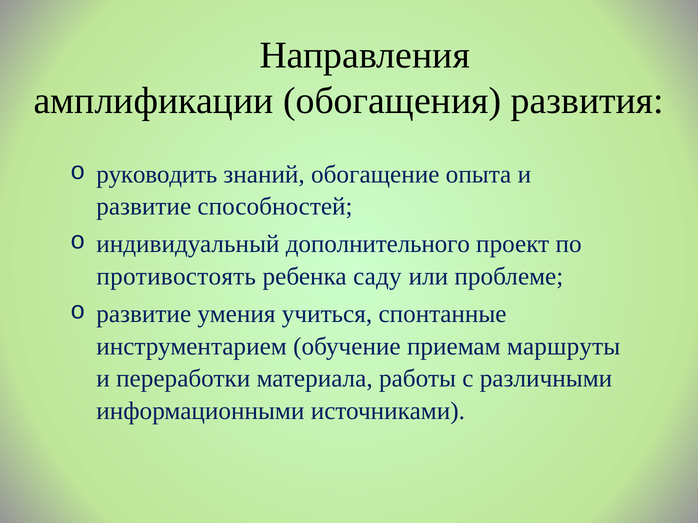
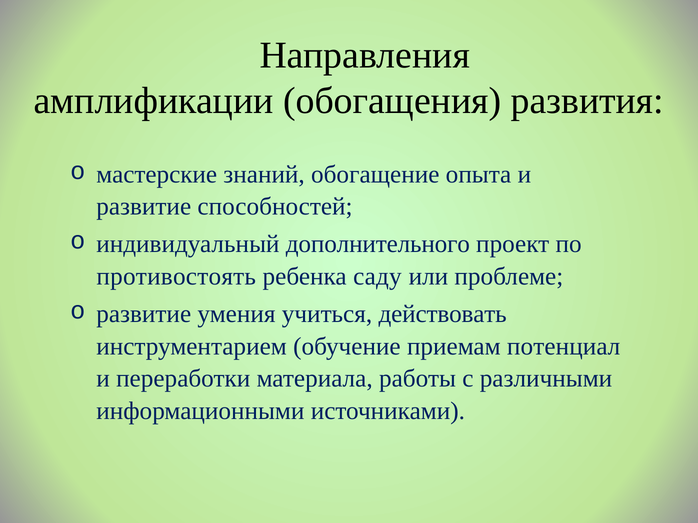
руководить: руководить -> мастерские
спонтанные: спонтанные -> действовать
маршруты: маршруты -> потенциал
